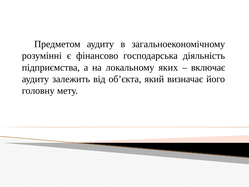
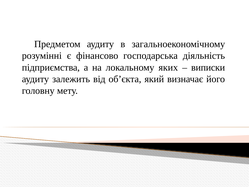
включає: включає -> виписки
